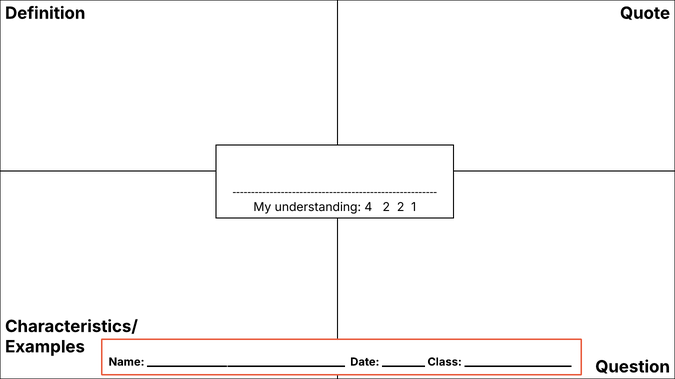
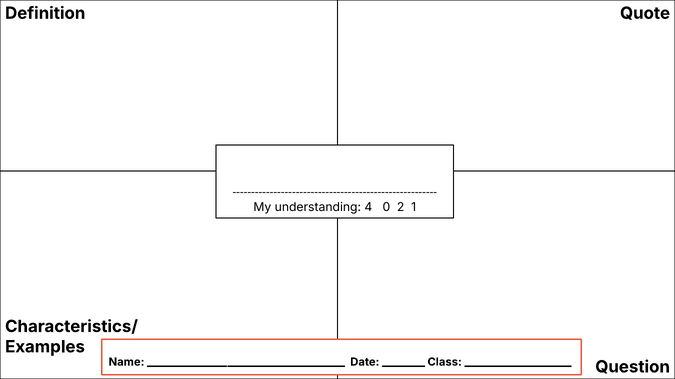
4 2: 2 -> 0
